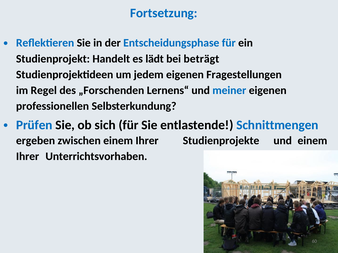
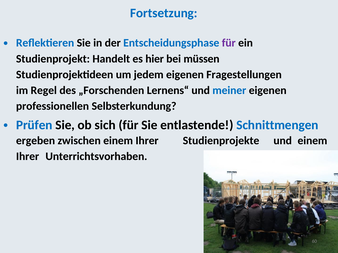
für at (229, 43) colour: blue -> purple
lädt: lädt -> hier
beträgt: beträgt -> müssen
